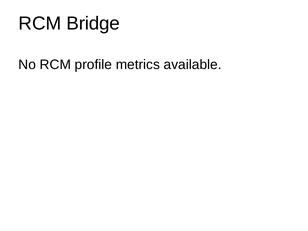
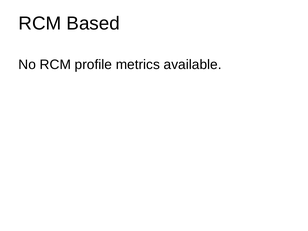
Bridge: Bridge -> Based
